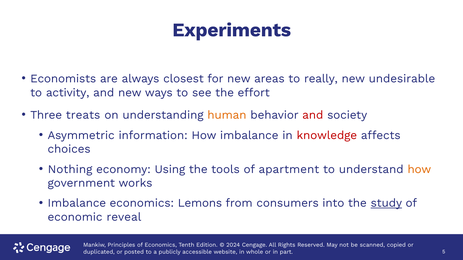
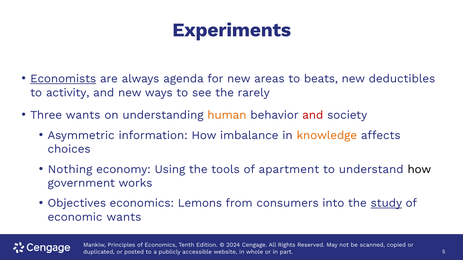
Economists underline: none -> present
closest: closest -> agenda
really: really -> beats
undesirable: undesirable -> deductibles
effort: effort -> rarely
Three treats: treats -> wants
knowledge colour: red -> orange
how at (419, 169) colour: orange -> black
Imbalance at (77, 204): Imbalance -> Objectives
economic reveal: reveal -> wants
